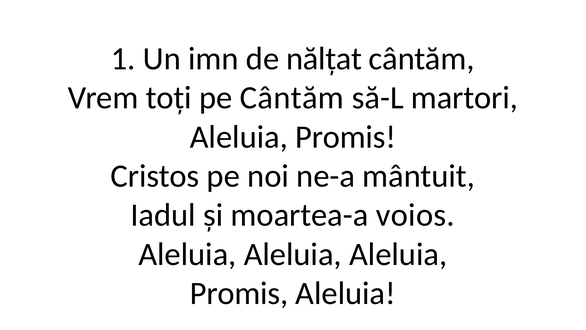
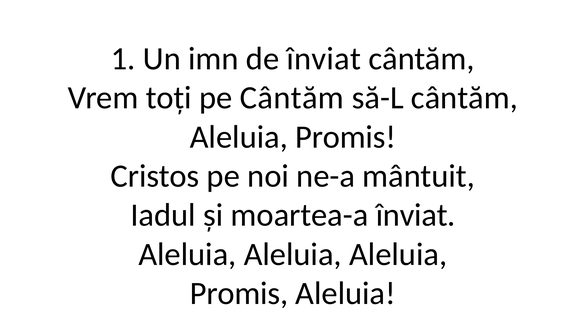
de nălțat: nălțat -> înviat
să-L martori: martori -> cântăm
moartea-a voios: voios -> înviat
